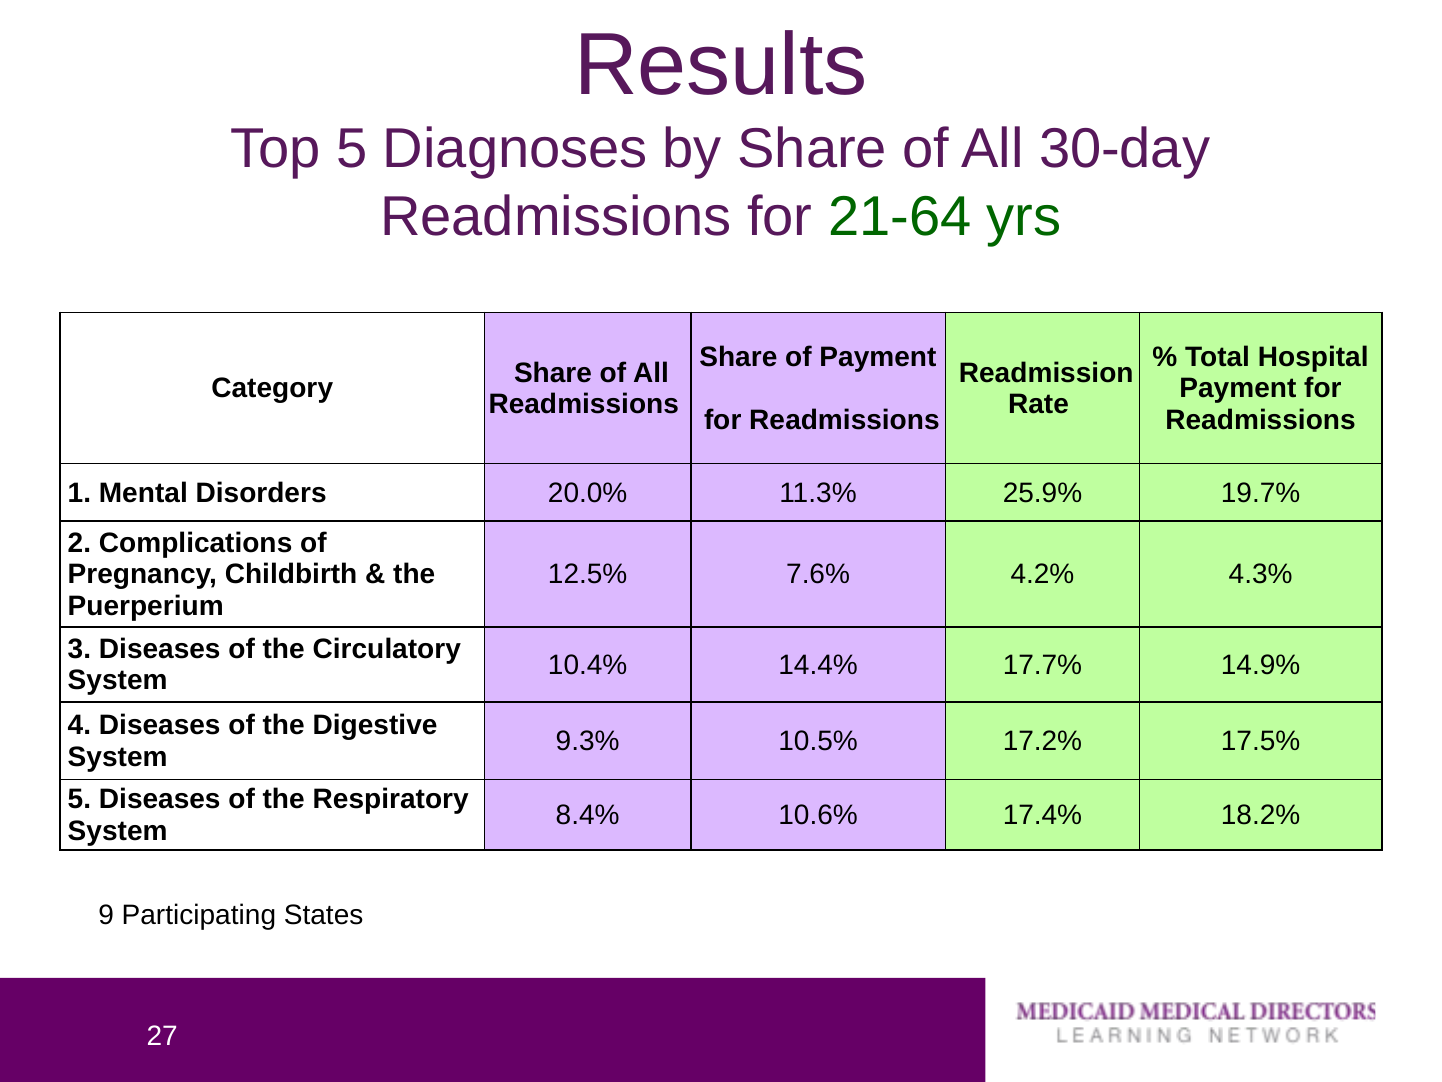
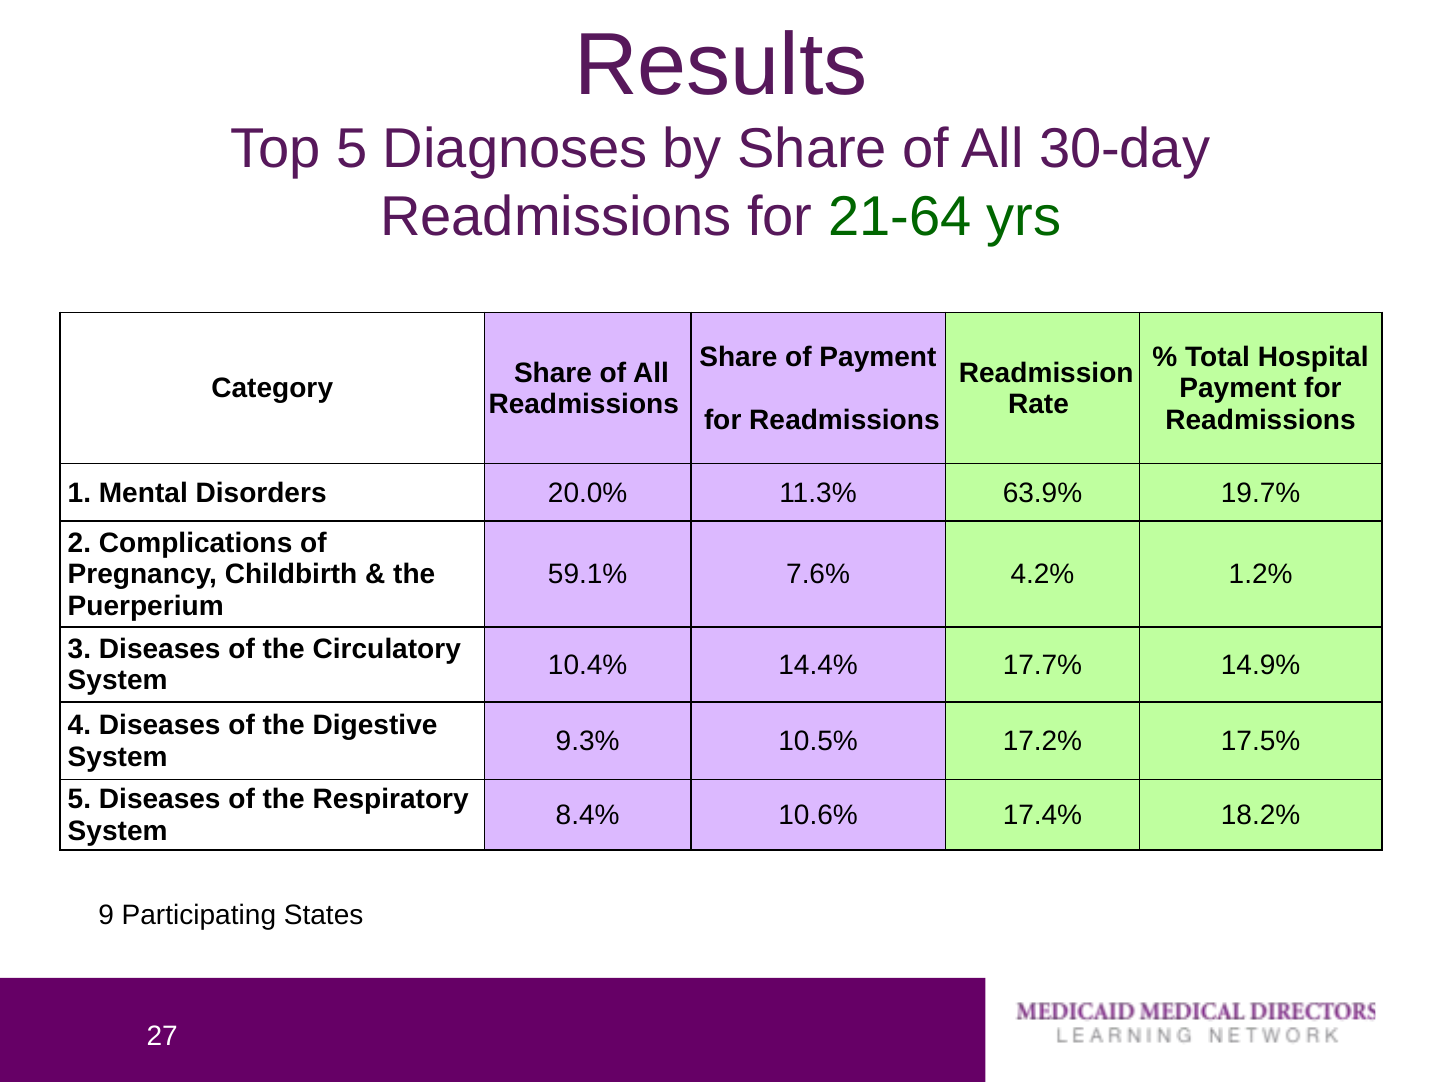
25.9%: 25.9% -> 63.9%
12.5%: 12.5% -> 59.1%
4.3%: 4.3% -> 1.2%
